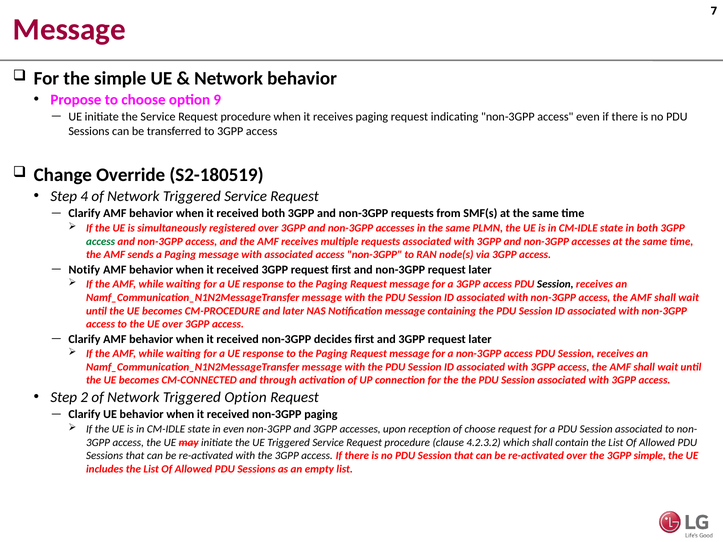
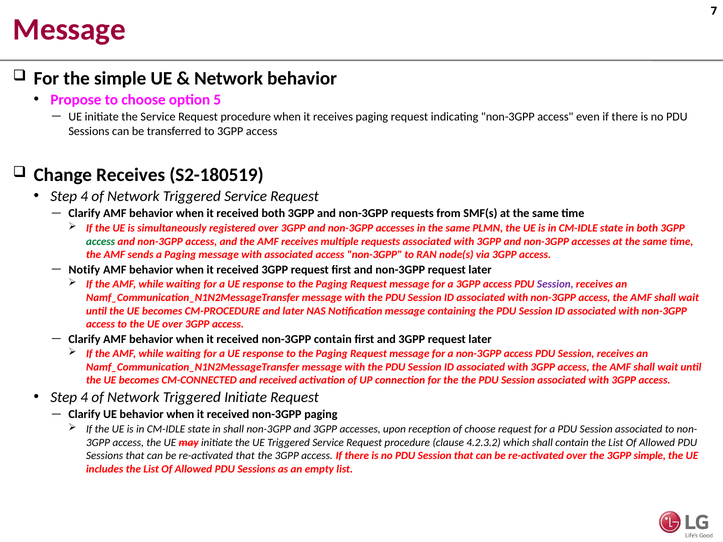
9: 9 -> 5
Change Override: Override -> Receives
Session at (555, 284) colour: black -> purple
non-3GPP decides: decides -> contain
and through: through -> received
2 at (84, 397): 2 -> 4
Triggered Option: Option -> Initiate
in even: even -> shall
re-activated with: with -> that
